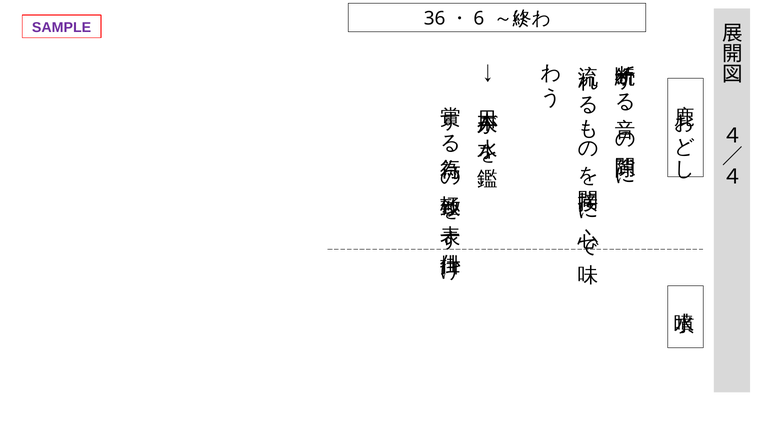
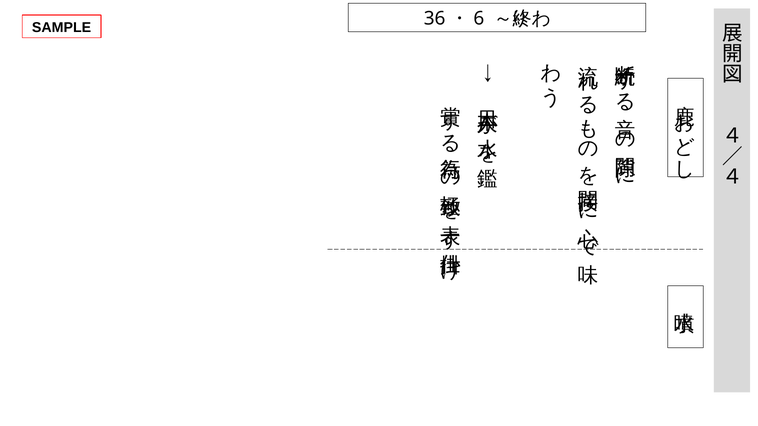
SAMPLE colour: purple -> black
